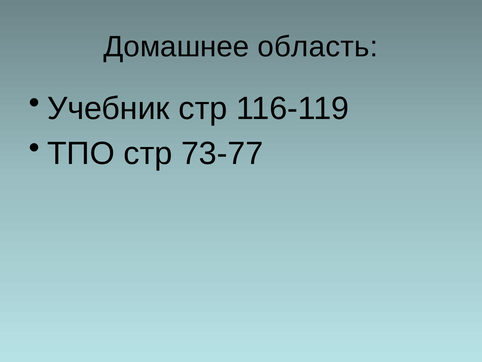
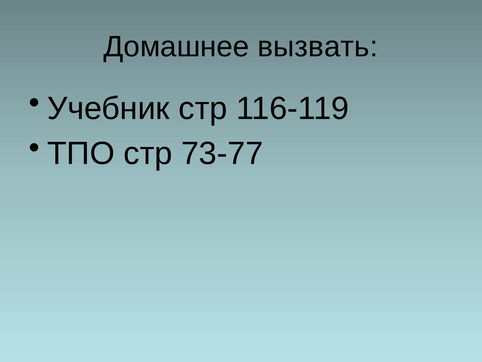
область: область -> вызвать
